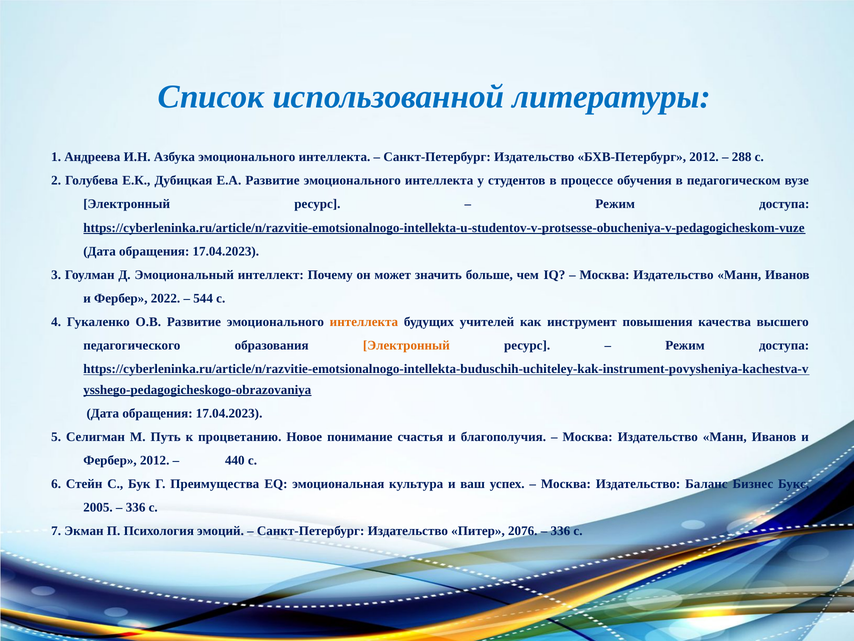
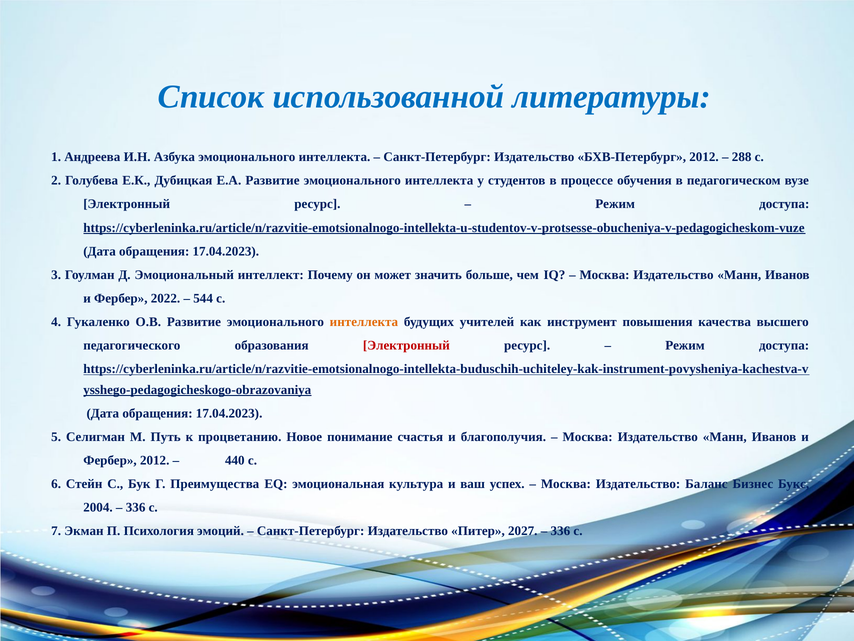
Электронный at (406, 345) colour: orange -> red
2005: 2005 -> 2004
2076: 2076 -> 2027
